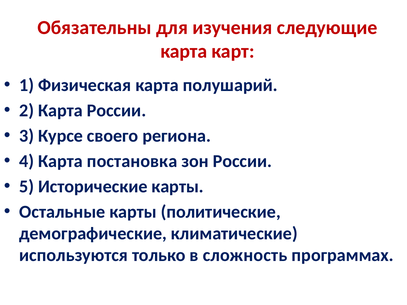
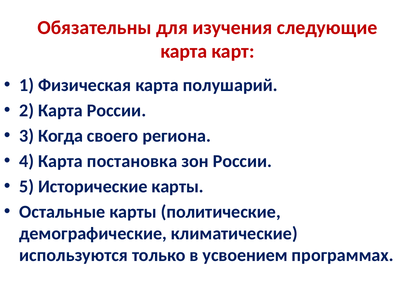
Курсе: Курсе -> Когда
сложность: сложность -> усвоением
